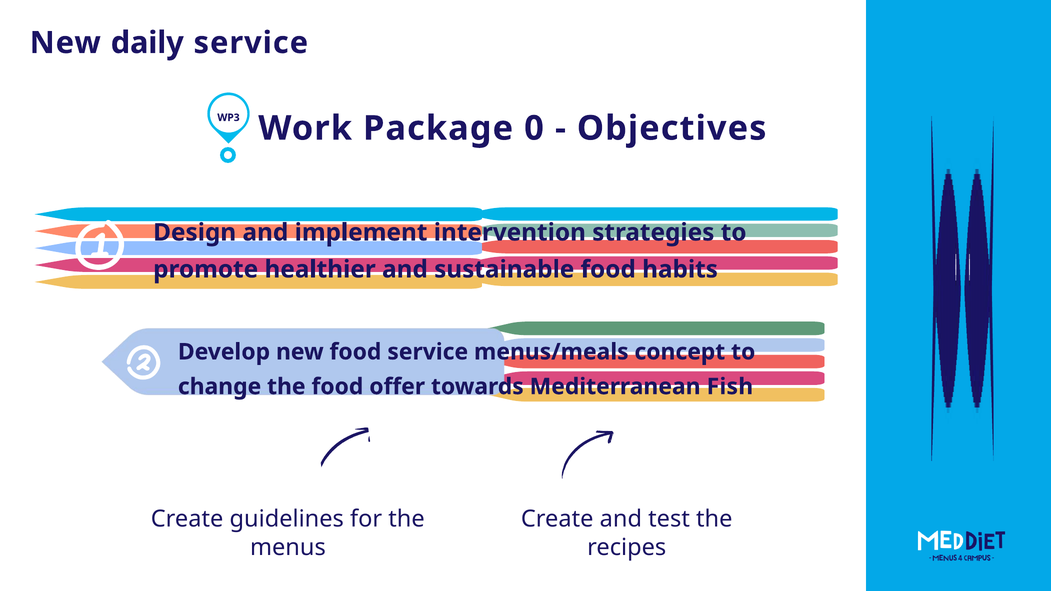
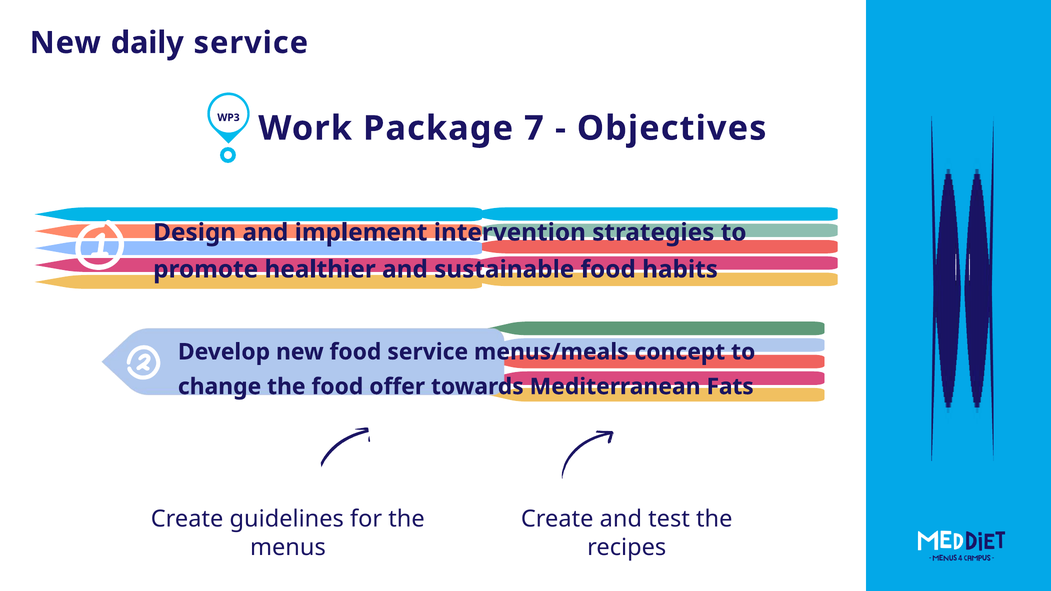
0: 0 -> 7
Fish: Fish -> Fats
